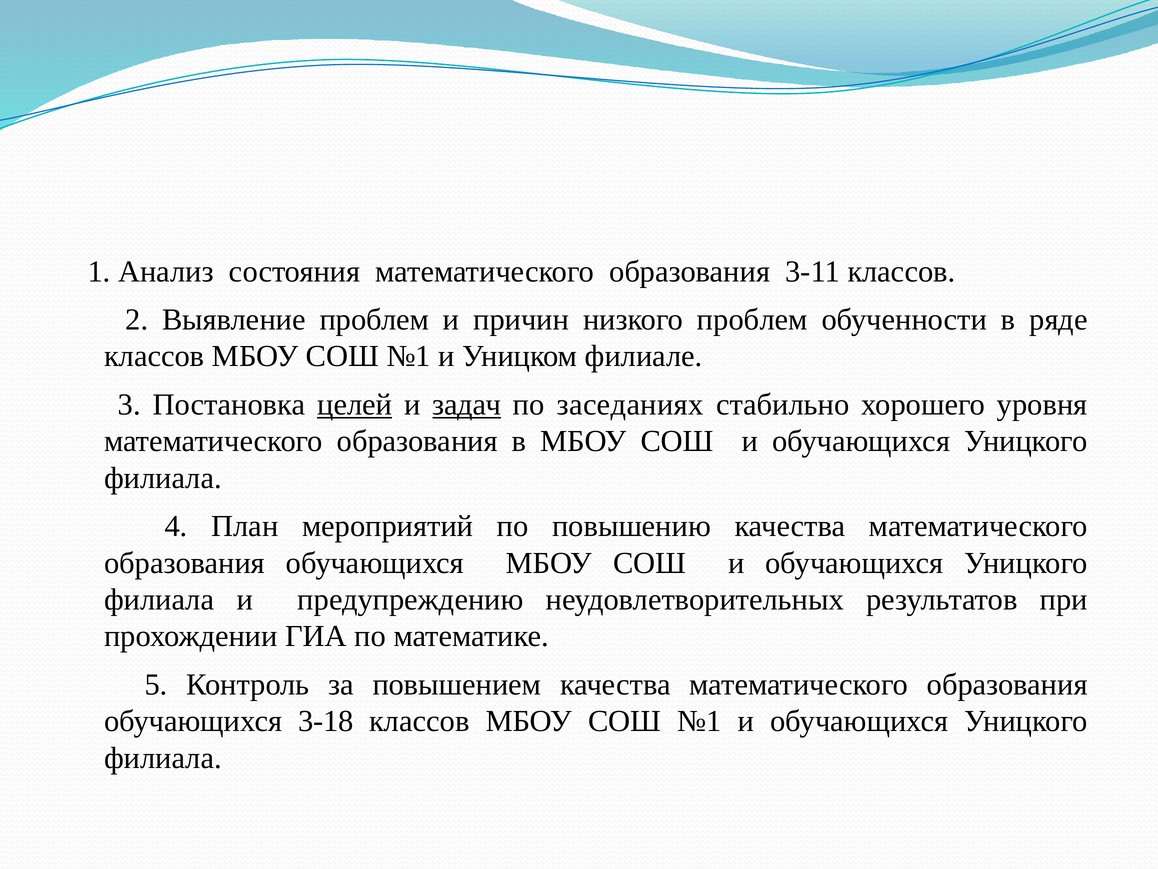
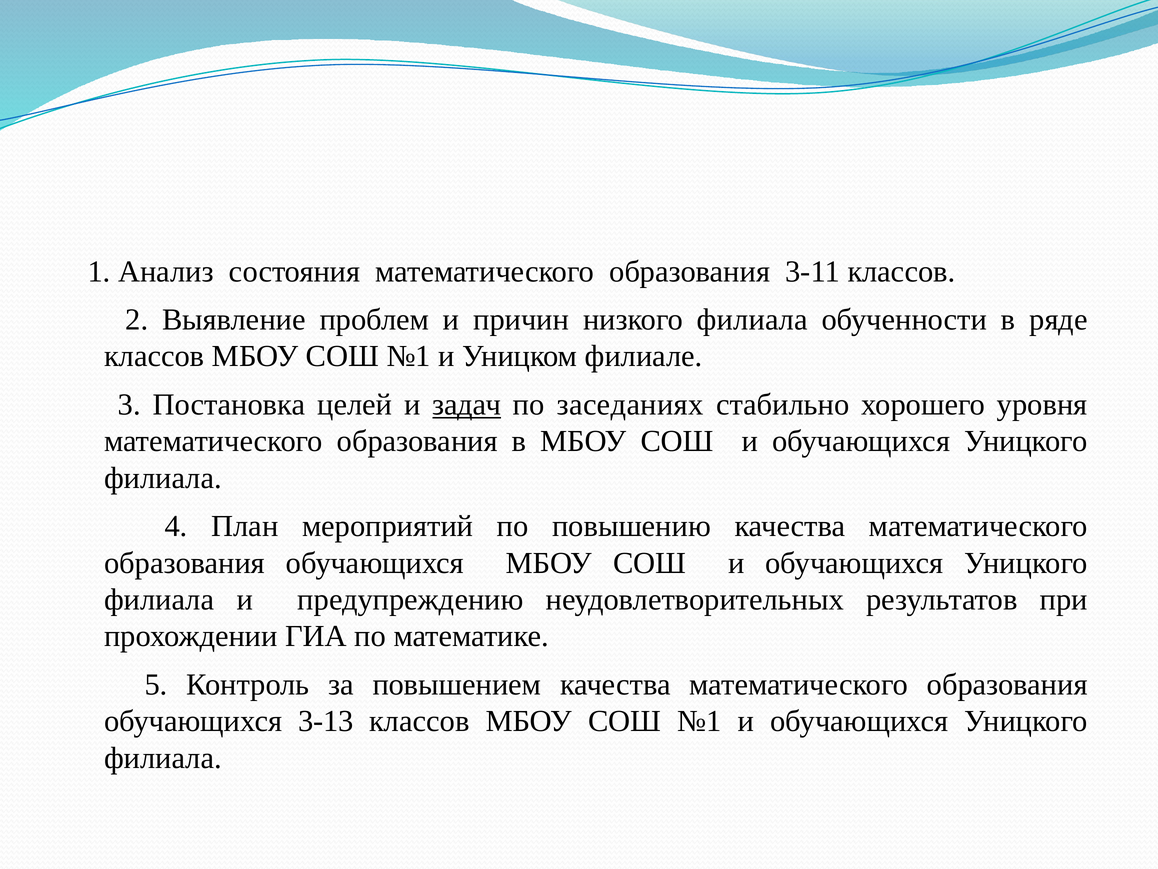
низкого проблем: проблем -> филиала
целей underline: present -> none
3-18: 3-18 -> 3-13
